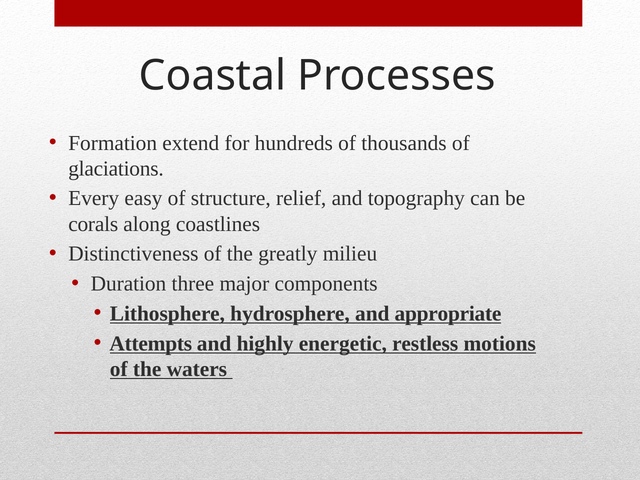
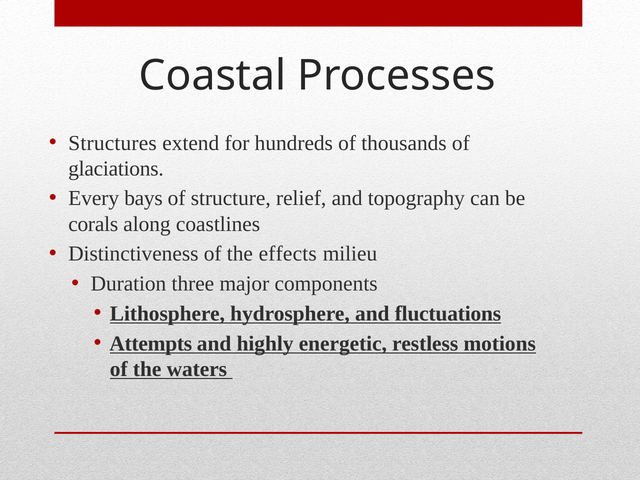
Formation: Formation -> Structures
easy: easy -> bays
greatly: greatly -> effects
appropriate: appropriate -> fluctuations
